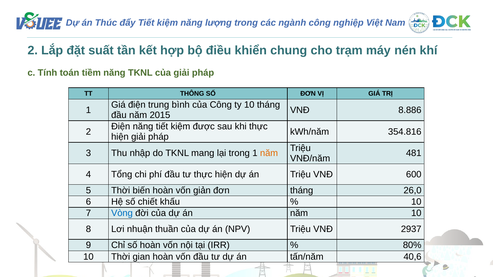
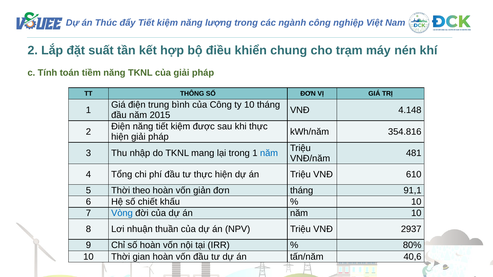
8.886: 8.886 -> 4.148
năm at (269, 153) colour: orange -> blue
600: 600 -> 610
biến: biến -> theo
26,0: 26,0 -> 91,1
